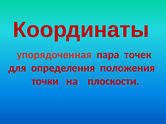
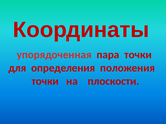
пара точек: точек -> точки
